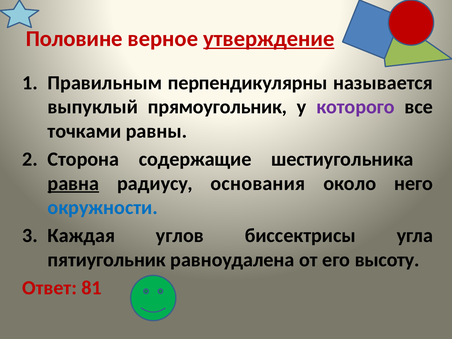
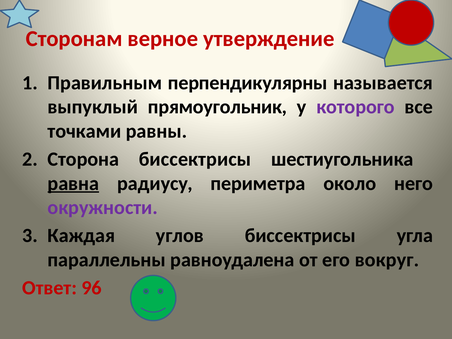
Половине: Половине -> Сторонам
утверждение underline: present -> none
Сторона содержащие: содержащие -> биссектрисы
основания: основания -> периметра
окружности colour: blue -> purple
пятиугольник: пятиугольник -> параллельны
высоту: высоту -> вокруг
81: 81 -> 96
